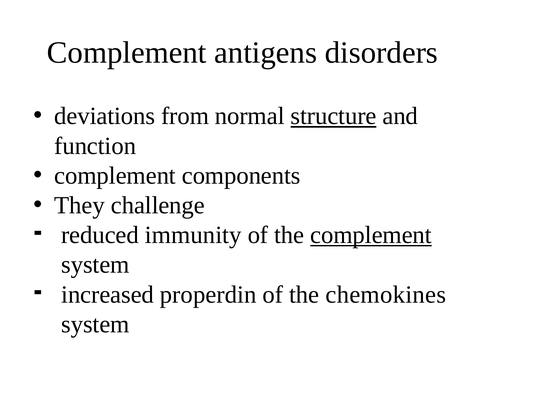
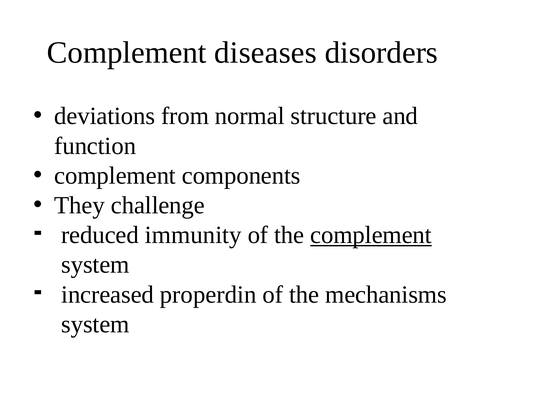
antigens: antigens -> diseases
structure underline: present -> none
chemokines: chemokines -> mechanisms
